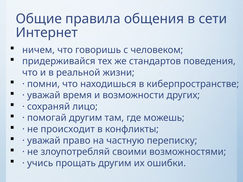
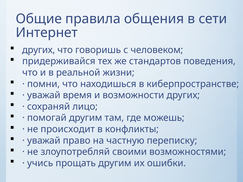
ничем at (38, 50): ничем -> других
